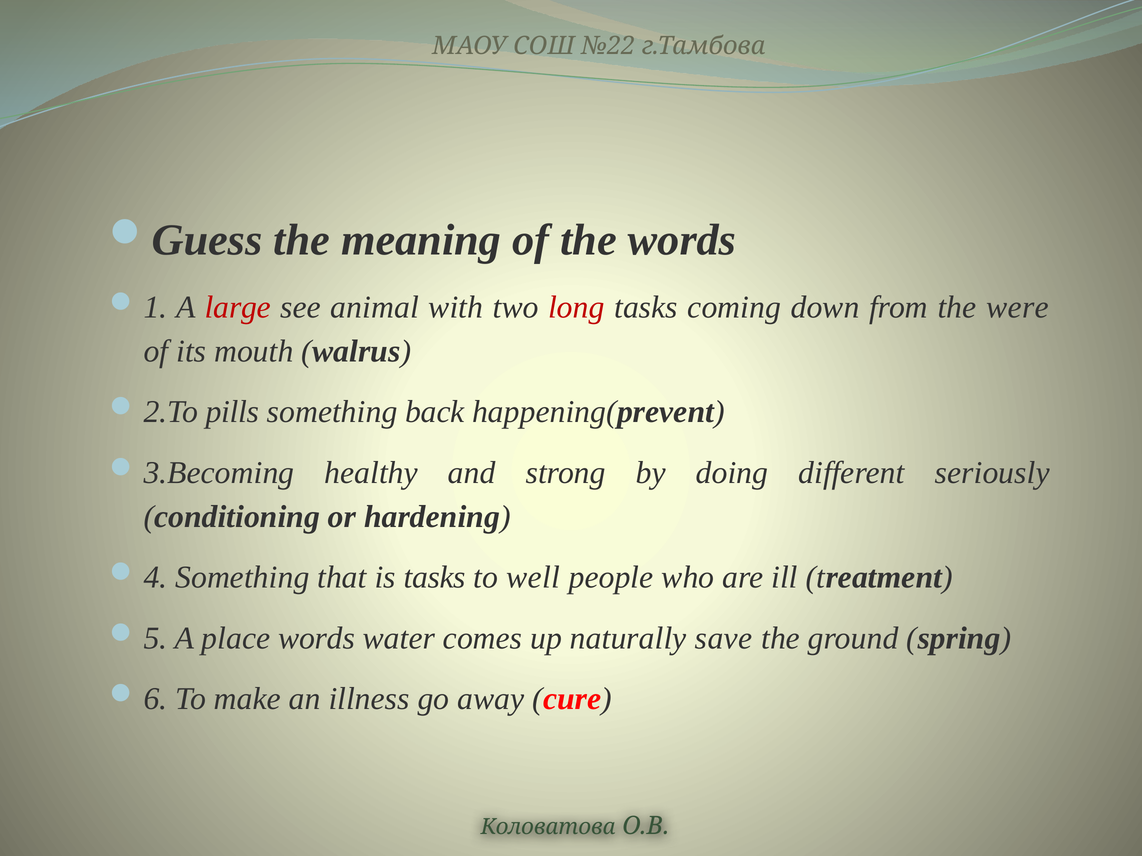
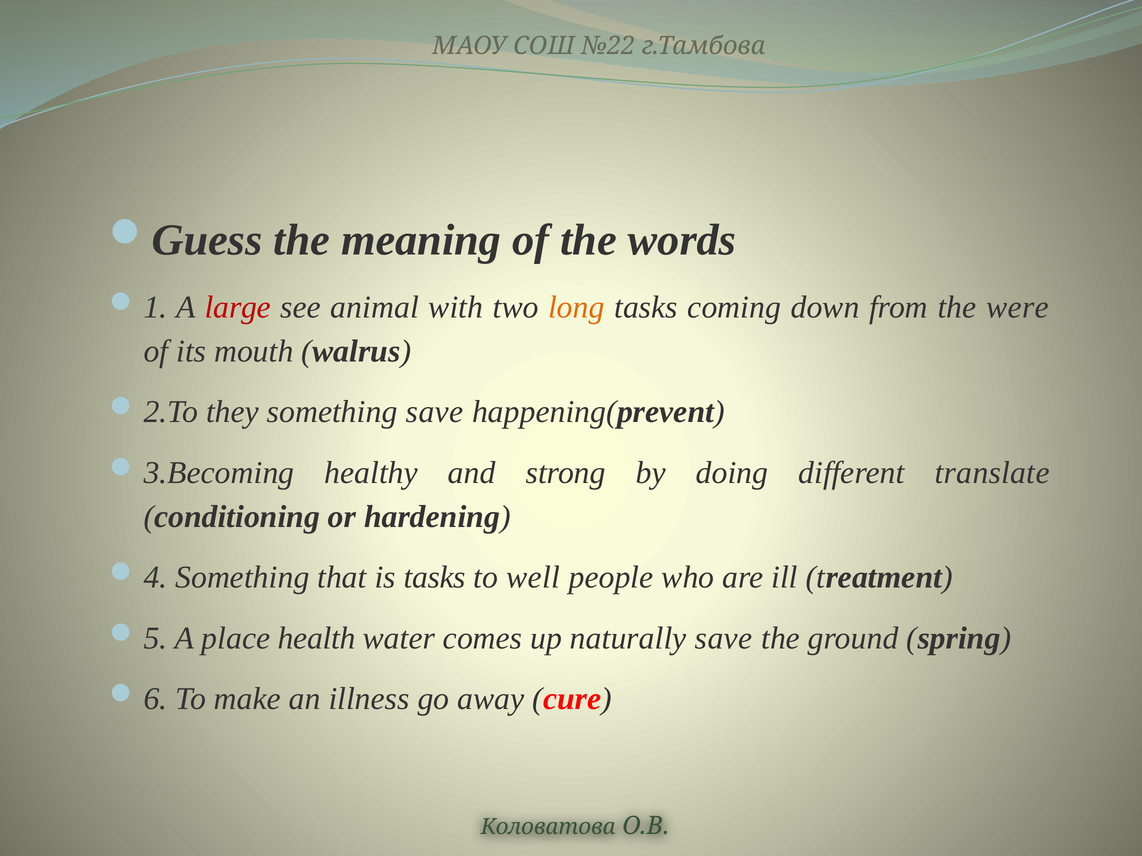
long colour: red -> orange
pills: pills -> they
something back: back -> save
seriously: seriously -> translate
place words: words -> health
